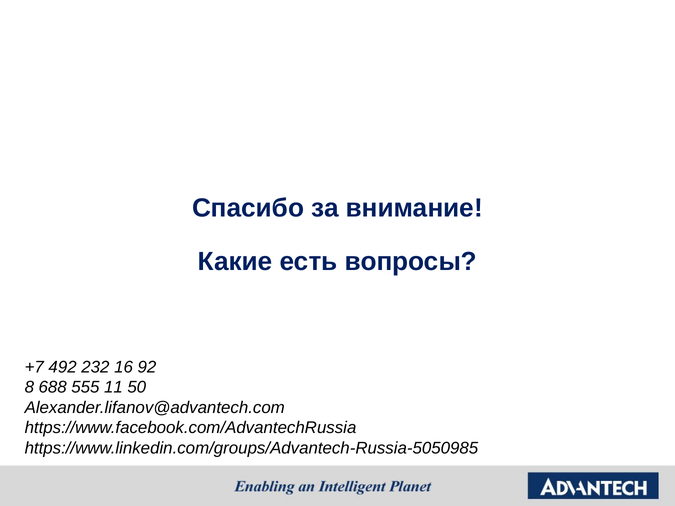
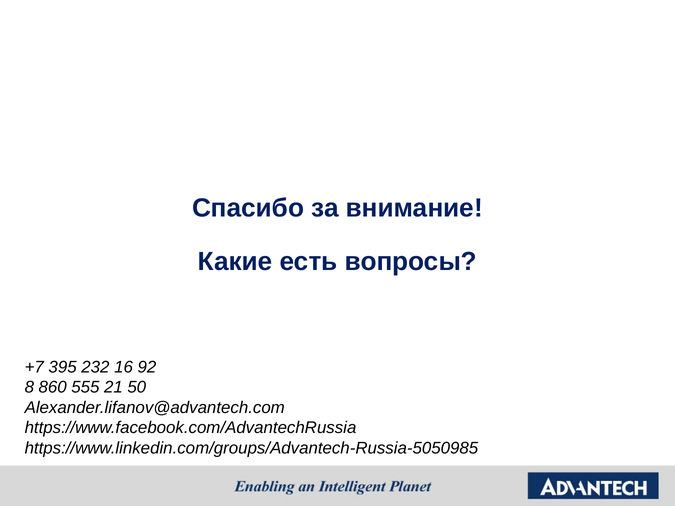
492: 492 -> 395
688: 688 -> 860
11: 11 -> 21
